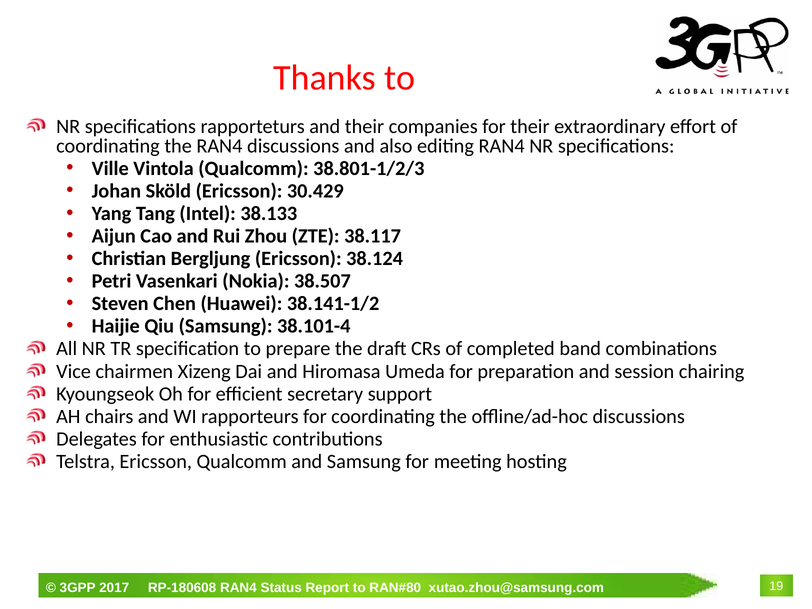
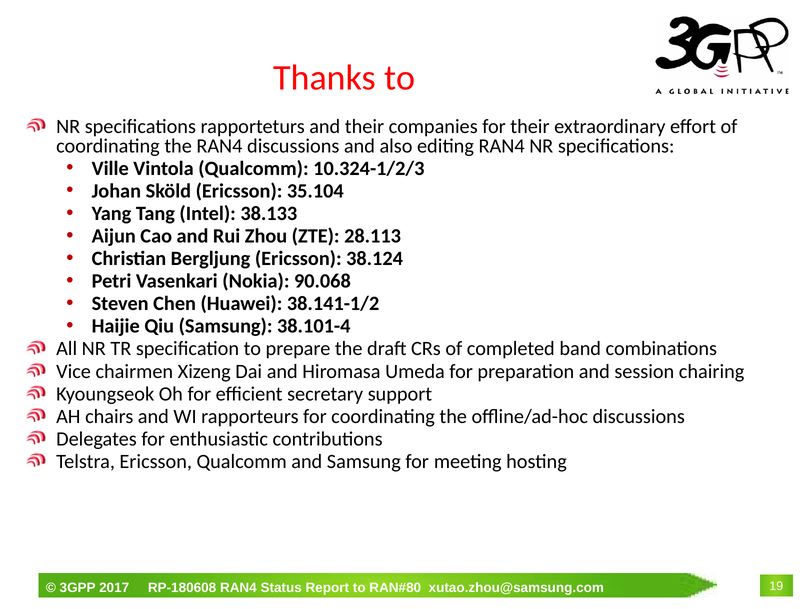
38.801-1/2/3: 38.801-1/2/3 -> 10.324-1/2/3
30.429: 30.429 -> 35.104
38.117: 38.117 -> 28.113
38.507: 38.507 -> 90.068
